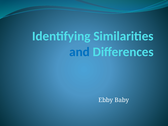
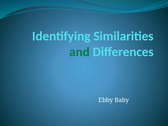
and colour: blue -> green
